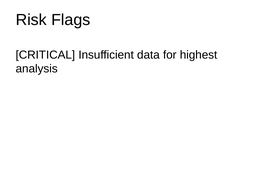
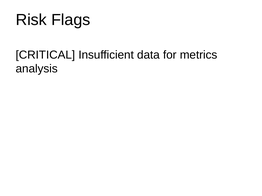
highest: highest -> metrics
